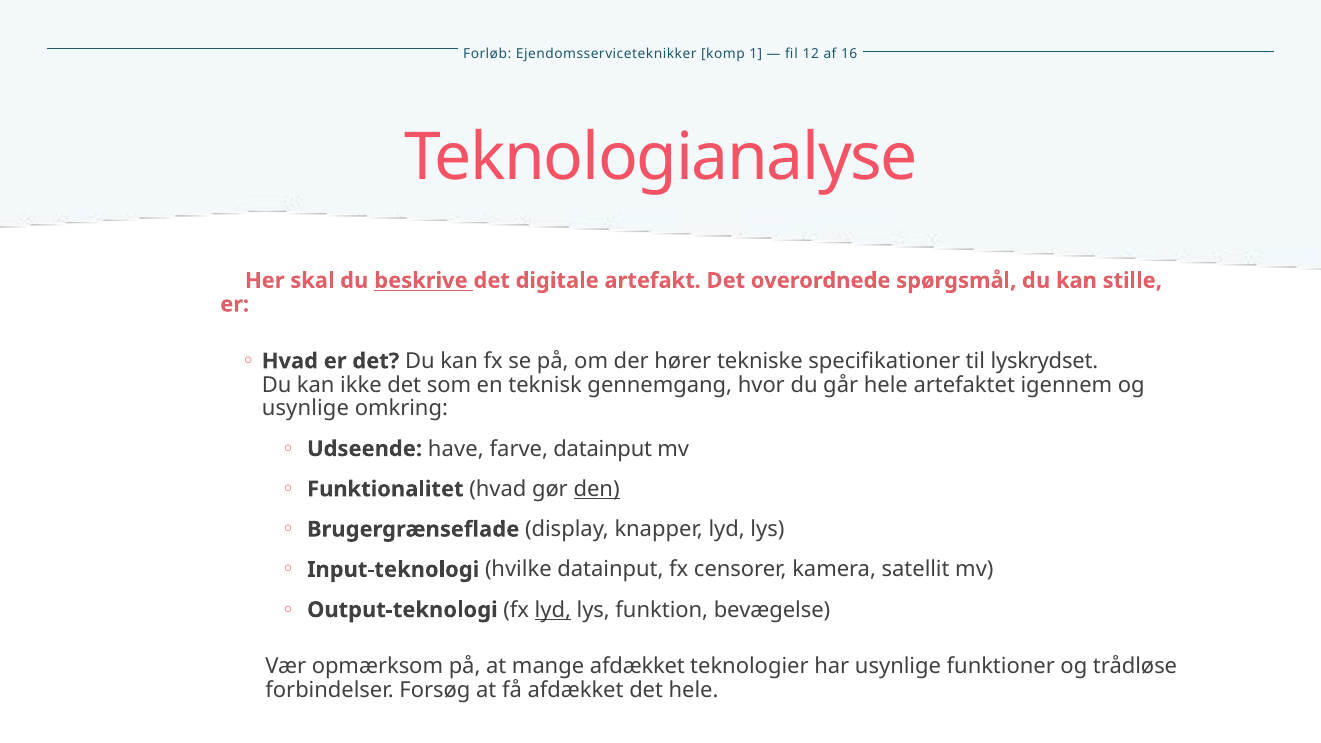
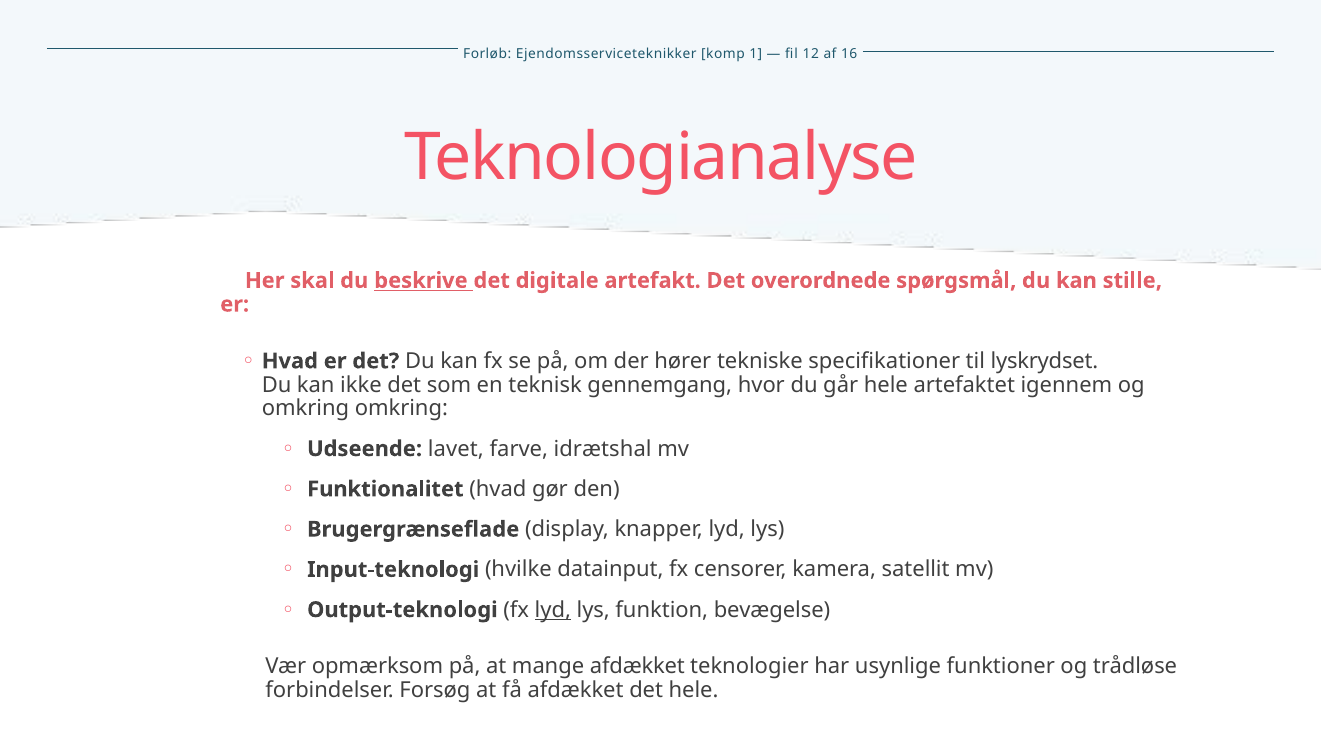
usynlige at (305, 409): usynlige -> omkring
have: have -> lavet
farve datainput: datainput -> idrætshal
den underline: present -> none
